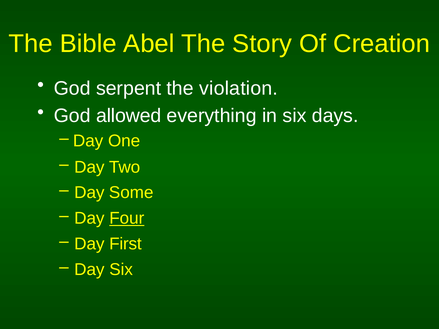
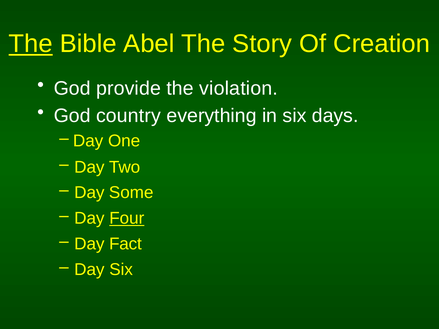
The at (31, 44) underline: none -> present
serpent: serpent -> provide
allowed: allowed -> country
First: First -> Fact
